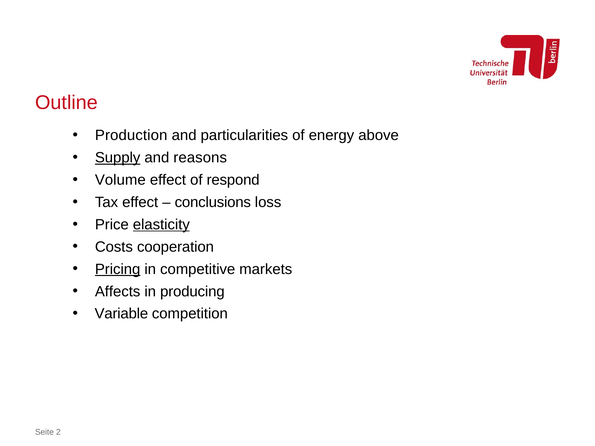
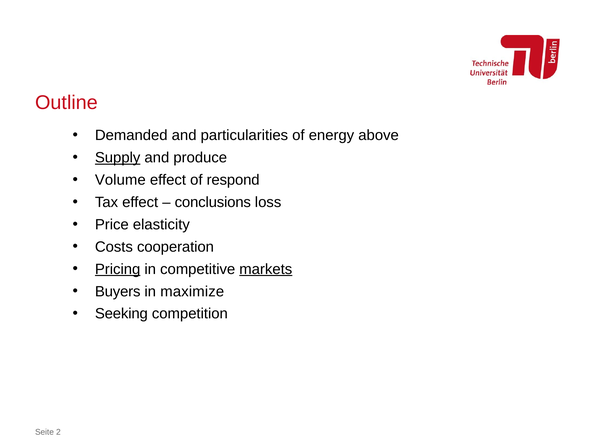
Production: Production -> Demanded
reasons: reasons -> produce
elasticity underline: present -> none
markets underline: none -> present
Affects: Affects -> Buyers
producing: producing -> maximize
Variable: Variable -> Seeking
